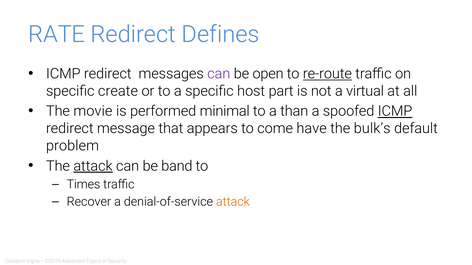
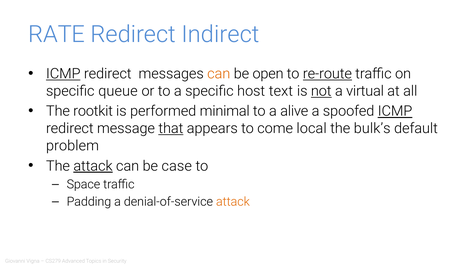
Defines: Defines -> Indirect
ICMP at (63, 74) underline: none -> present
can at (219, 74) colour: purple -> orange
create: create -> queue
part: part -> text
not underline: none -> present
movie: movie -> rootkit
than: than -> alive
that underline: none -> present
have: have -> local
band: band -> case
Times: Times -> Space
Recover: Recover -> Padding
